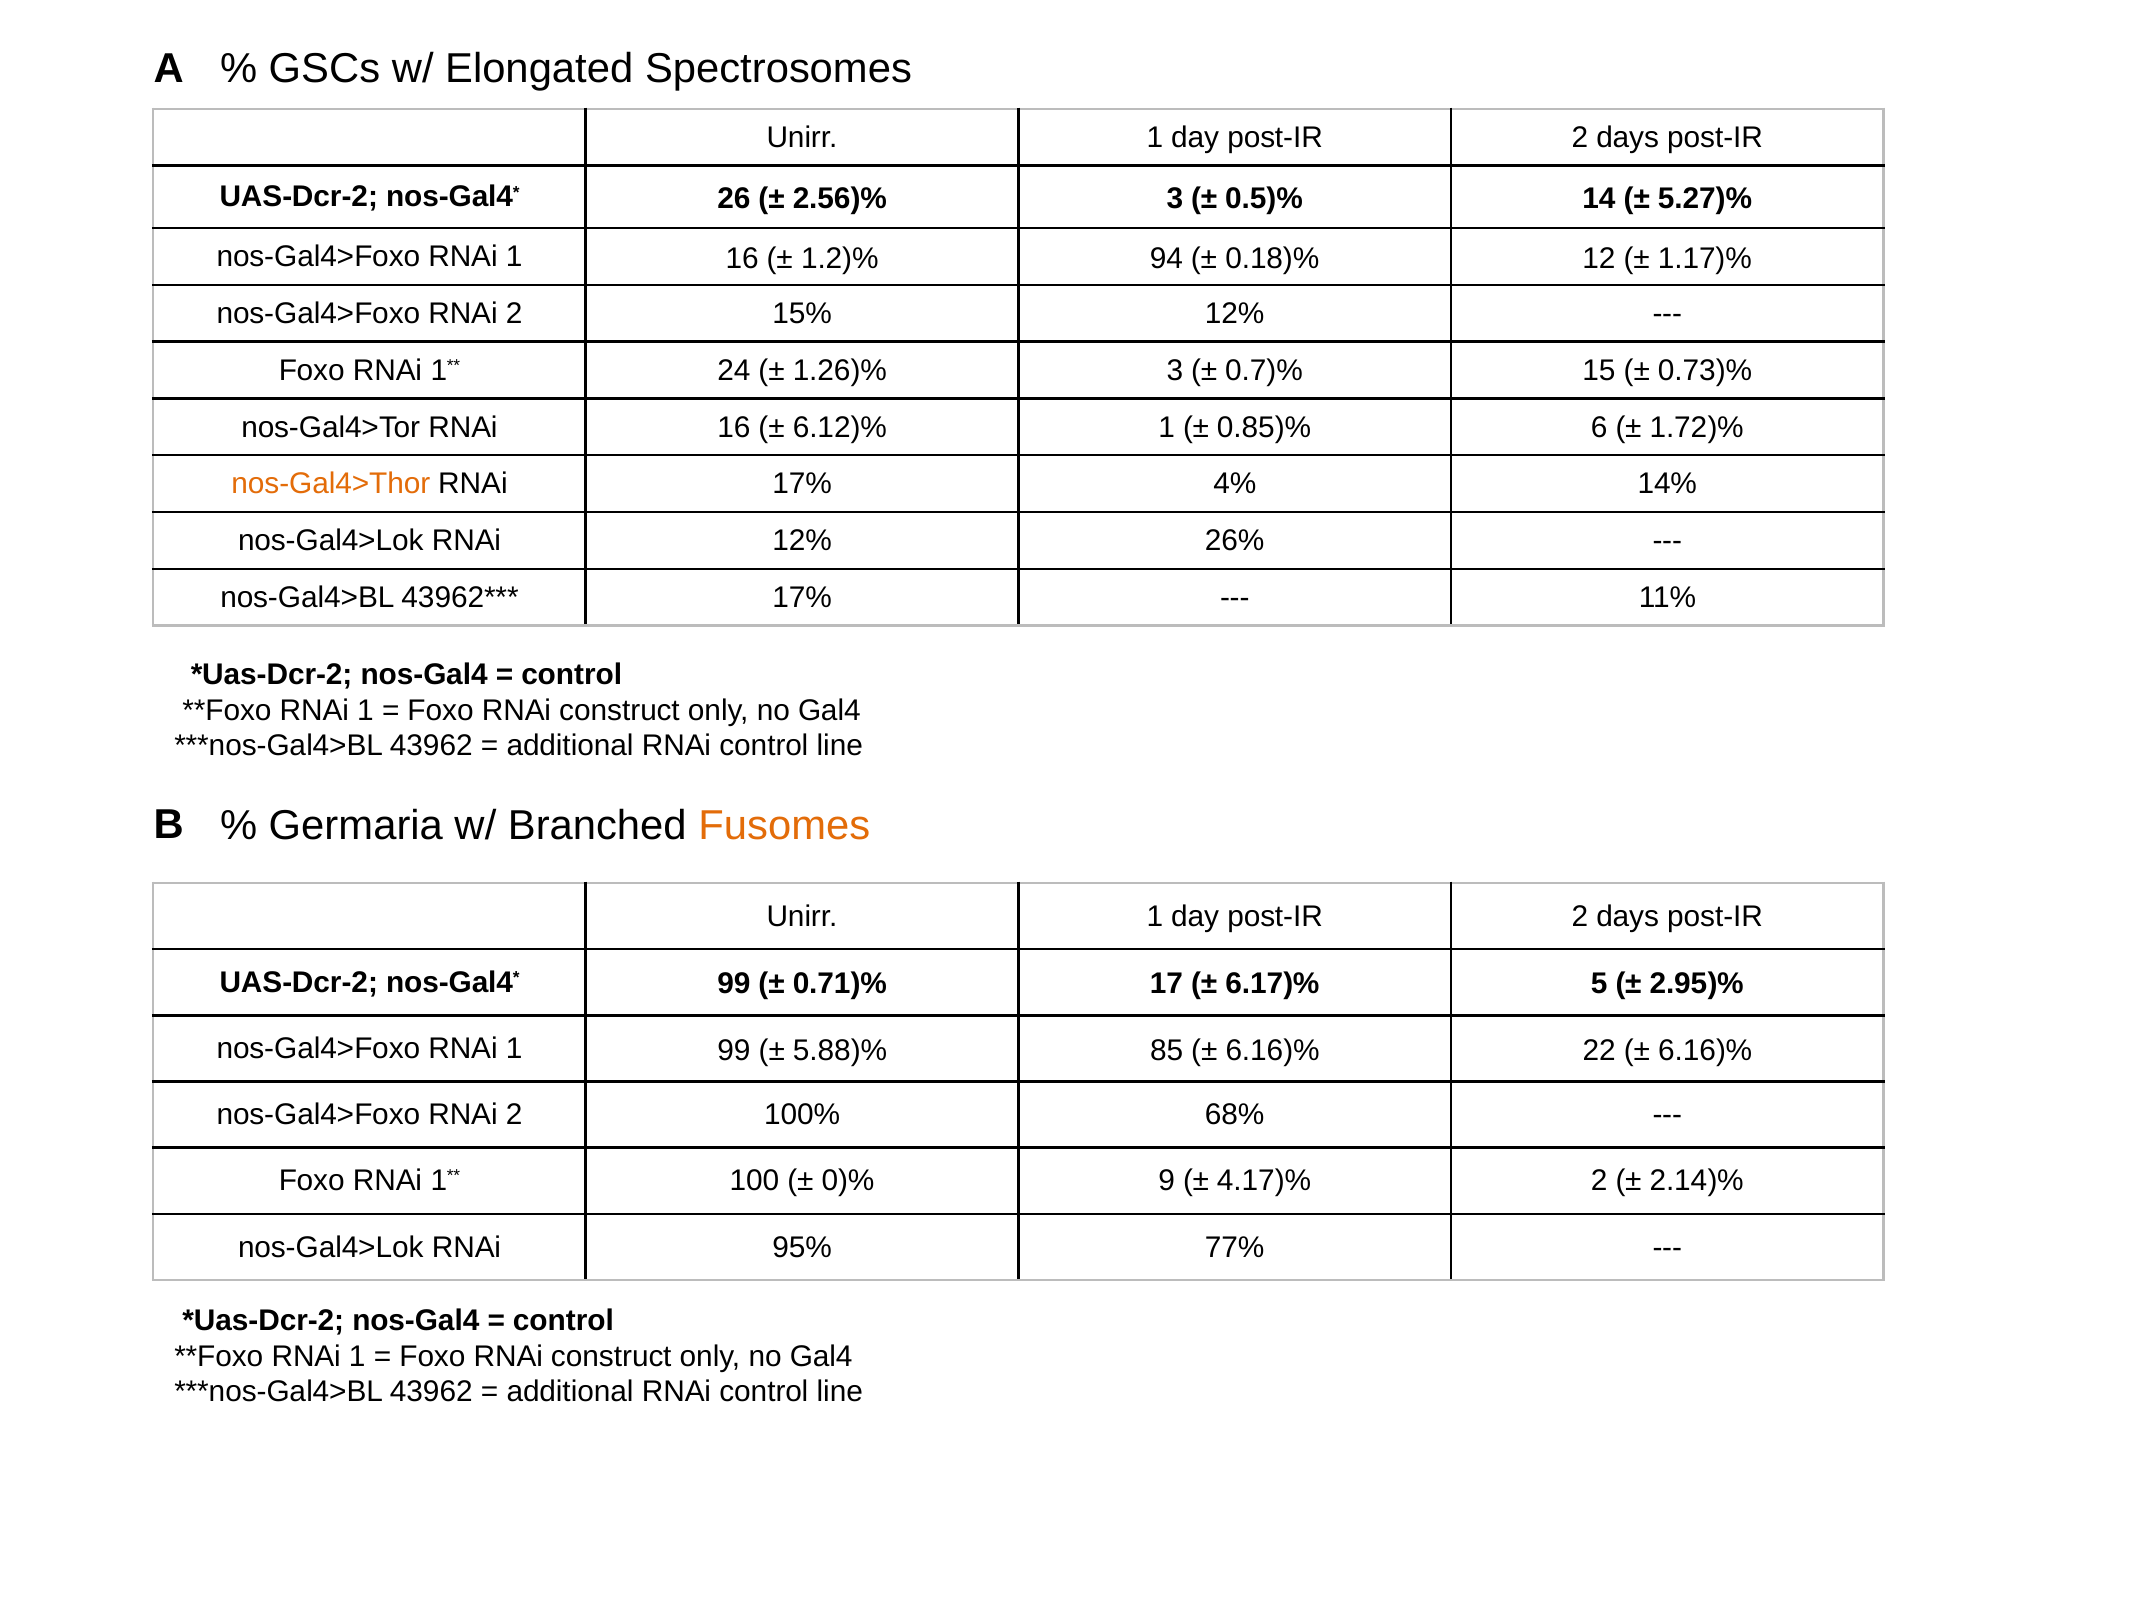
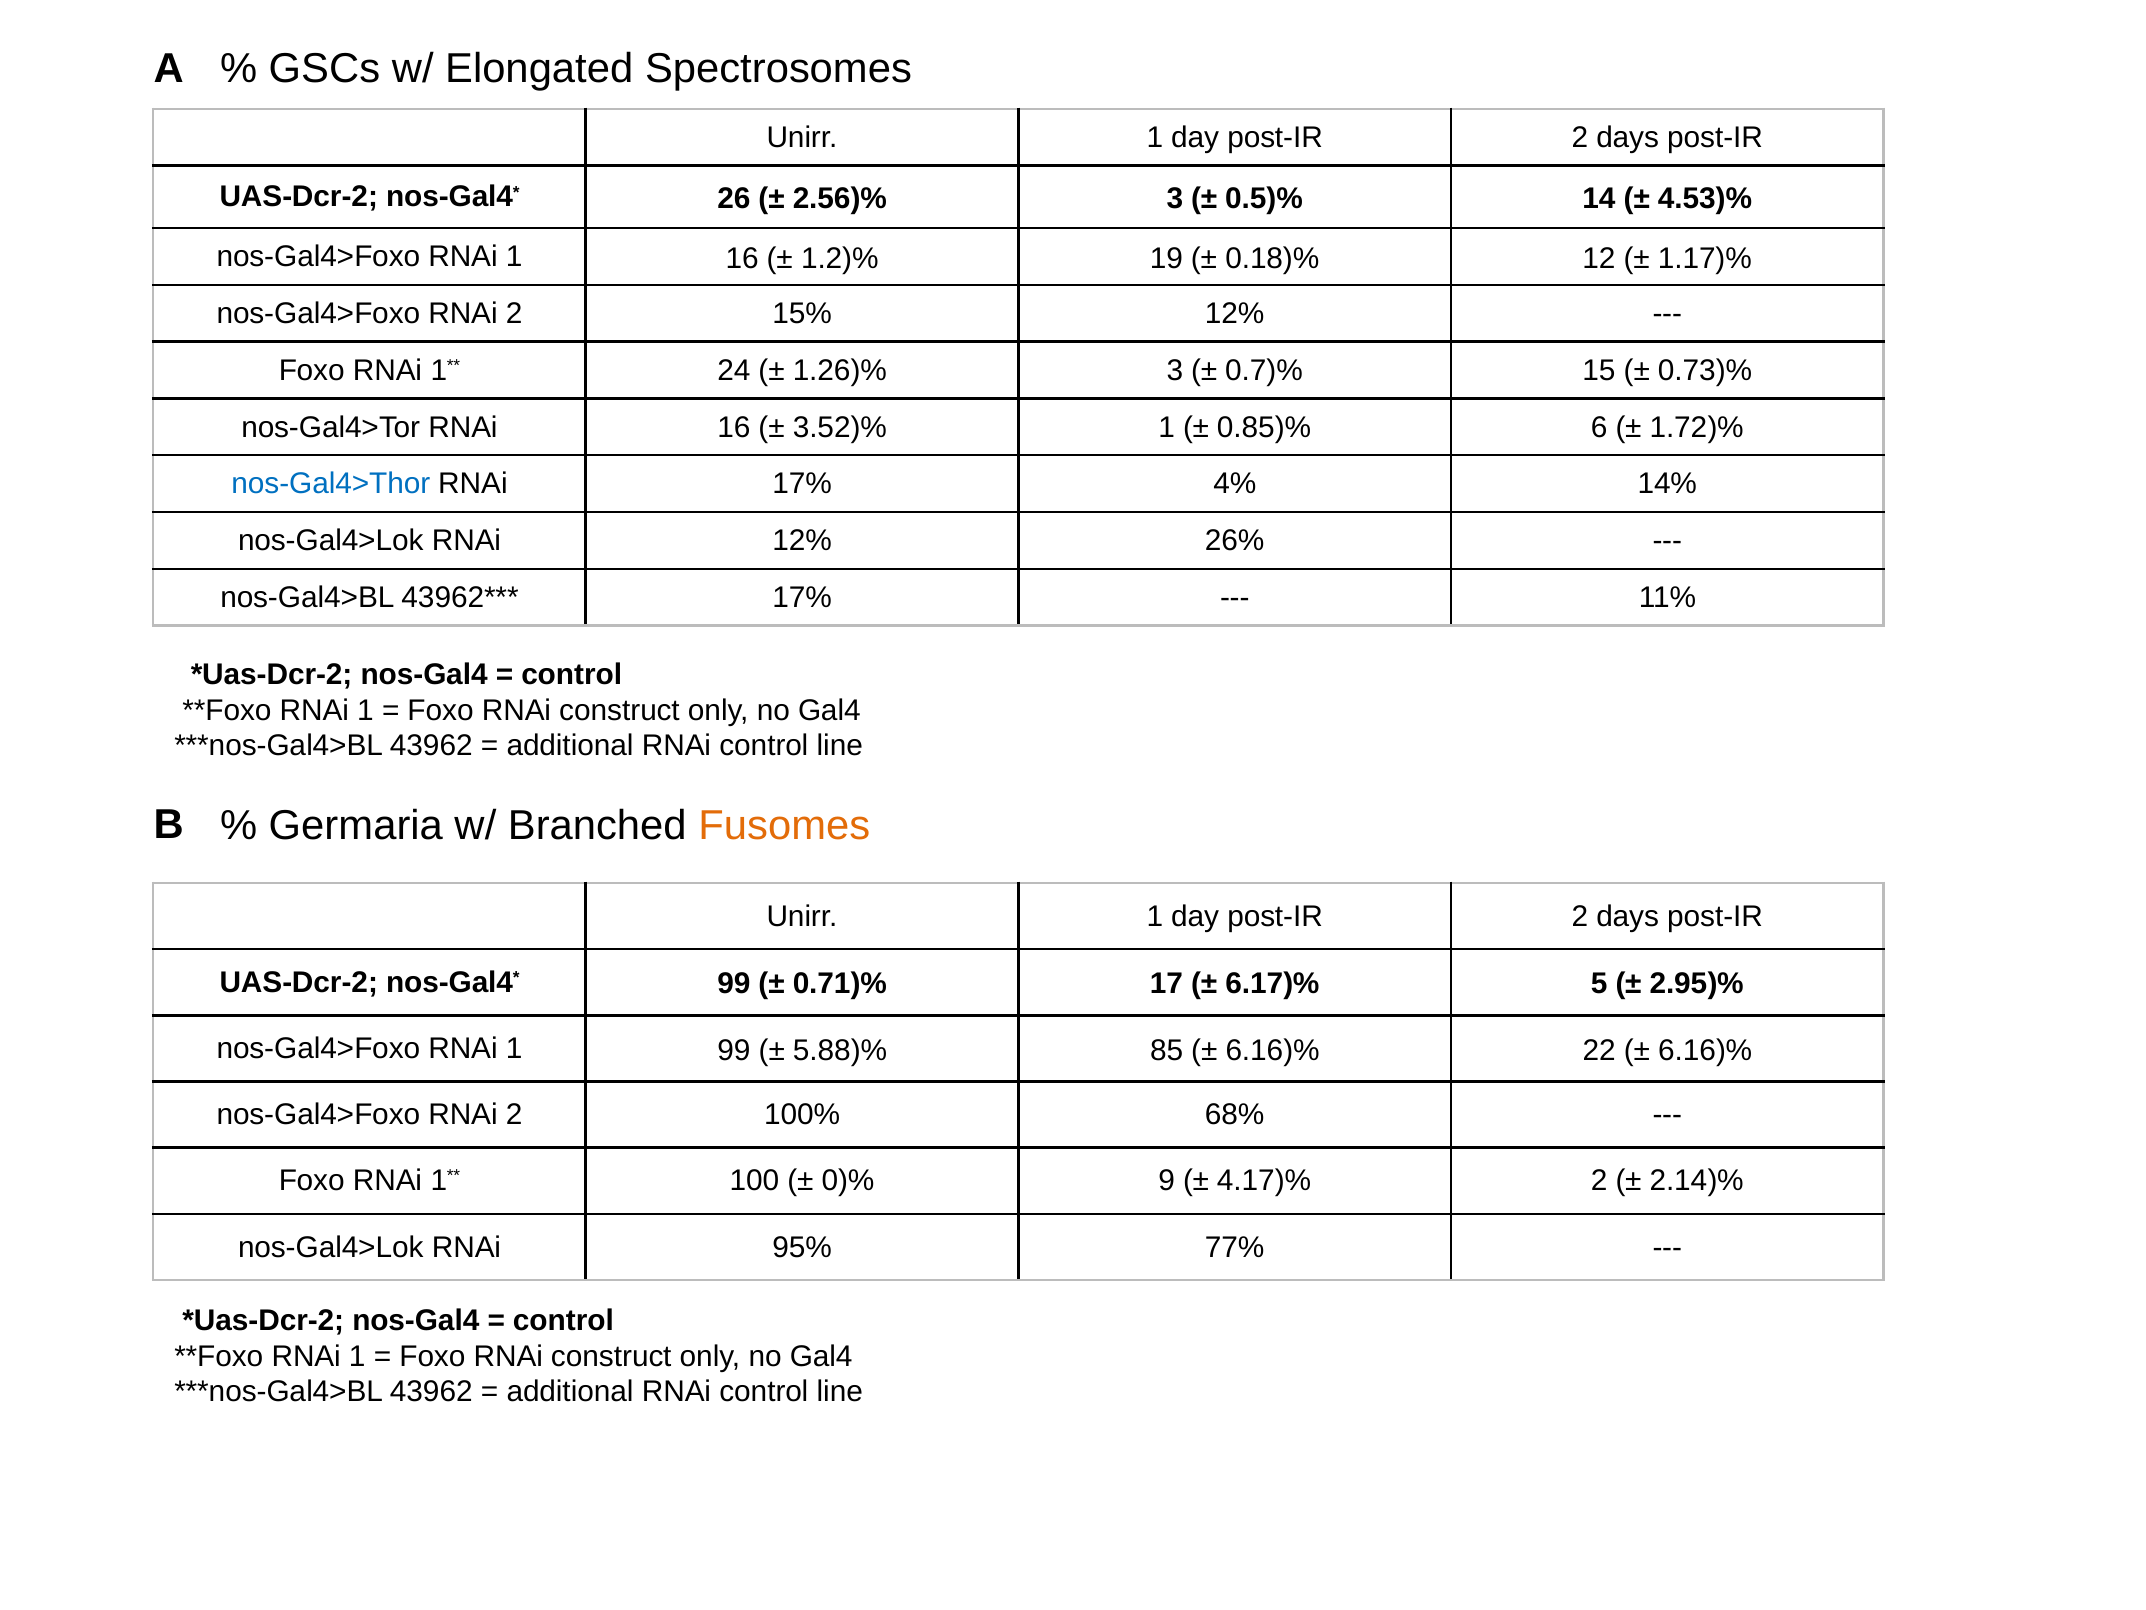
5.27)%: 5.27)% -> 4.53)%
94: 94 -> 19
6.12)%: 6.12)% -> 3.52)%
nos-Gal4>Thor colour: orange -> blue
